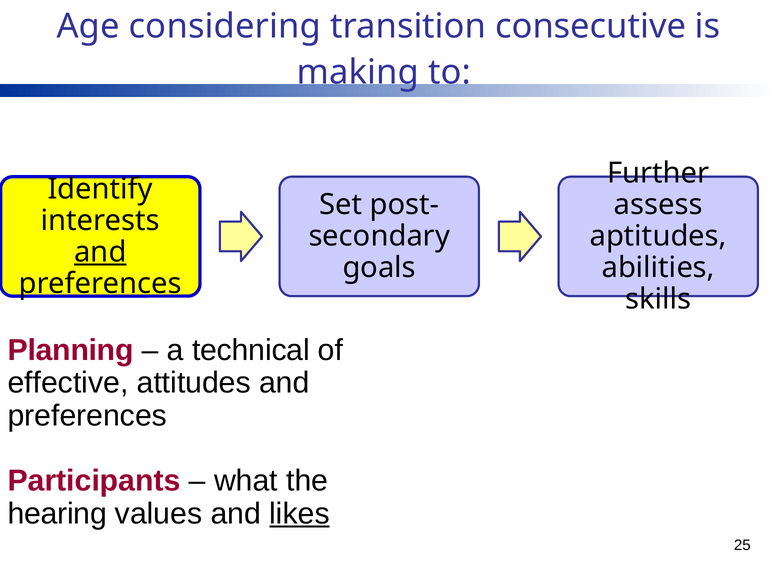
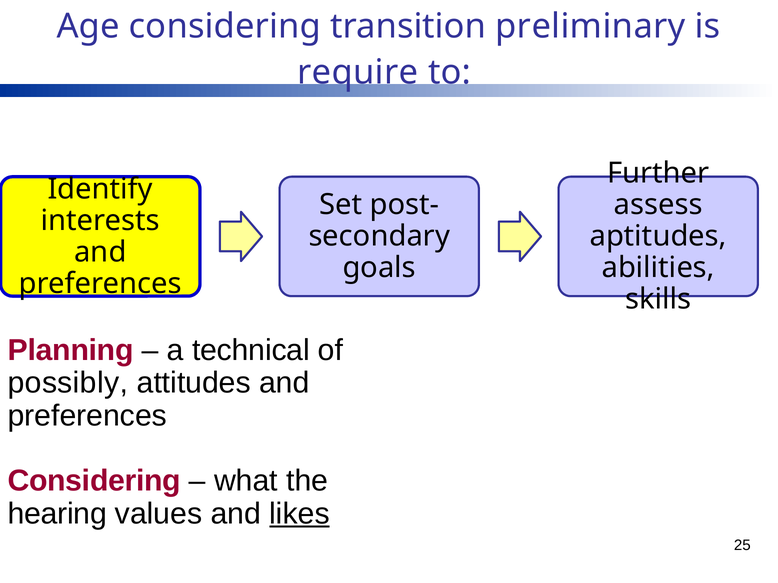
consecutive: consecutive -> preliminary
making: making -> require
and at (100, 252) underline: present -> none
effective: effective -> possibly
Participants at (94, 481): Participants -> Considering
